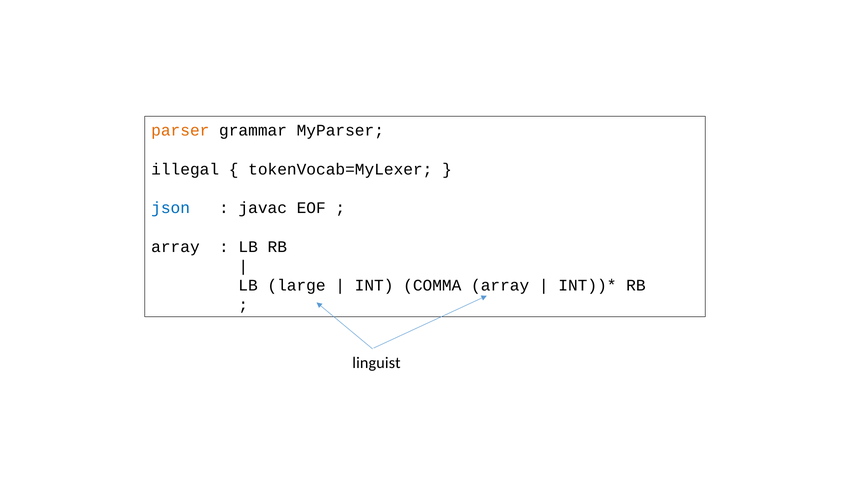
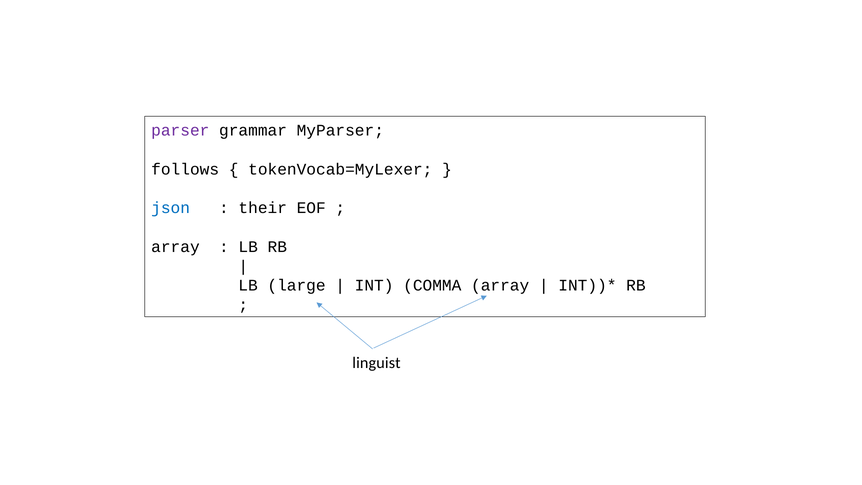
parser colour: orange -> purple
illegal: illegal -> follows
javac: javac -> their
